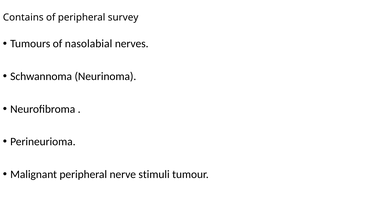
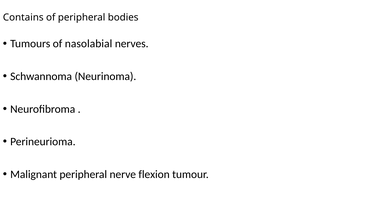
survey: survey -> bodies
stimuli: stimuli -> flexion
